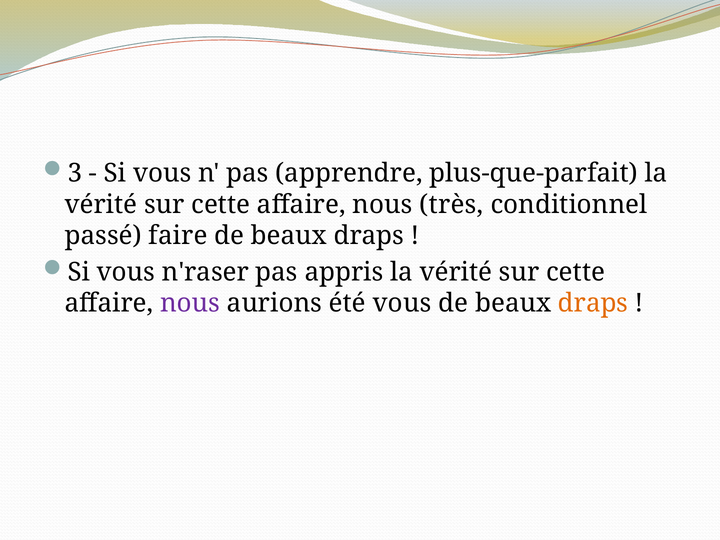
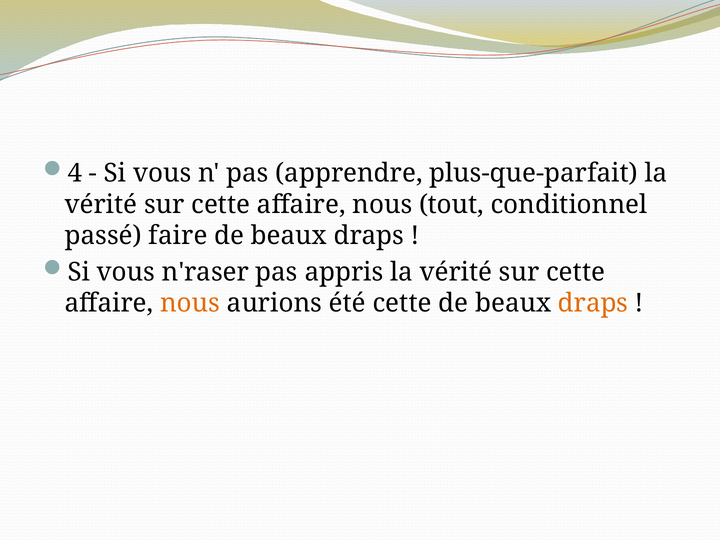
3: 3 -> 4
très: très -> tout
nous at (190, 303) colour: purple -> orange
été vous: vous -> cette
